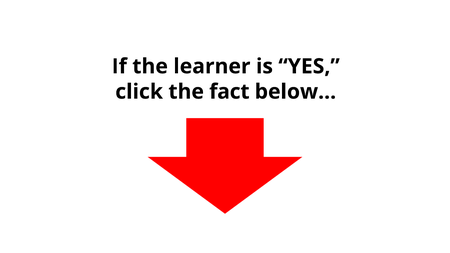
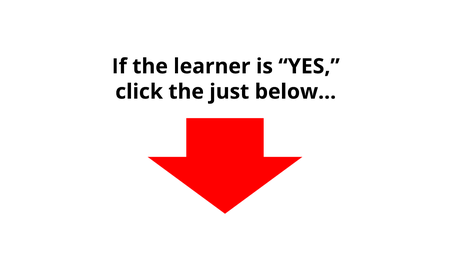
fact: fact -> just
